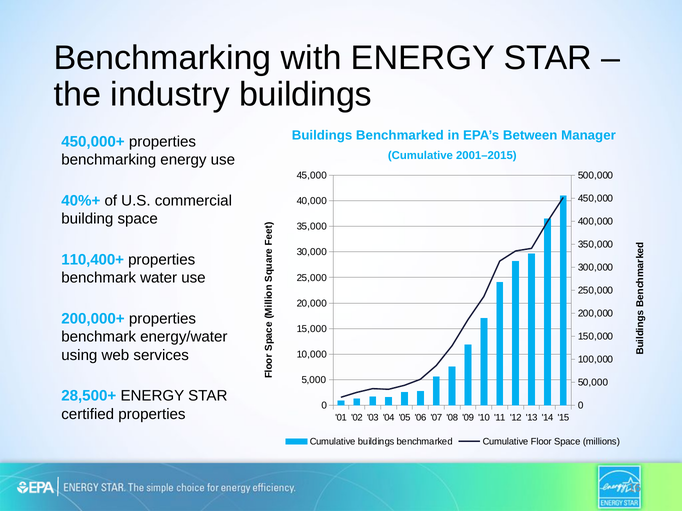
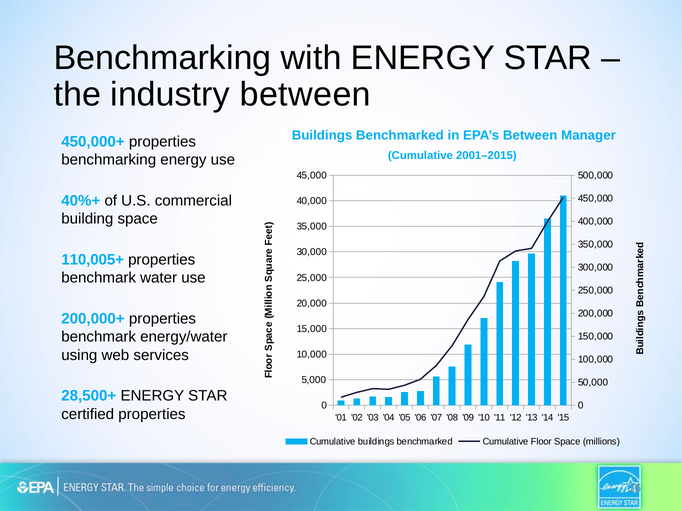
industry buildings: buildings -> between
110,400+: 110,400+ -> 110,005+
